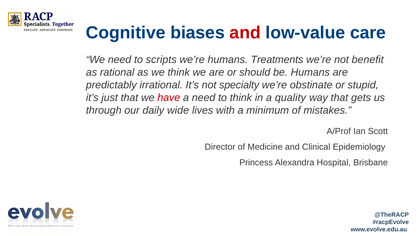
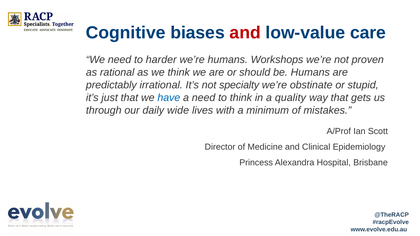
scripts: scripts -> harder
Treatments: Treatments -> Workshops
benefit: benefit -> proven
have colour: red -> blue
